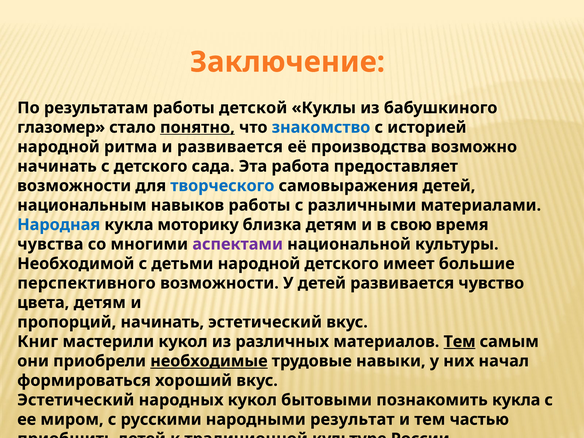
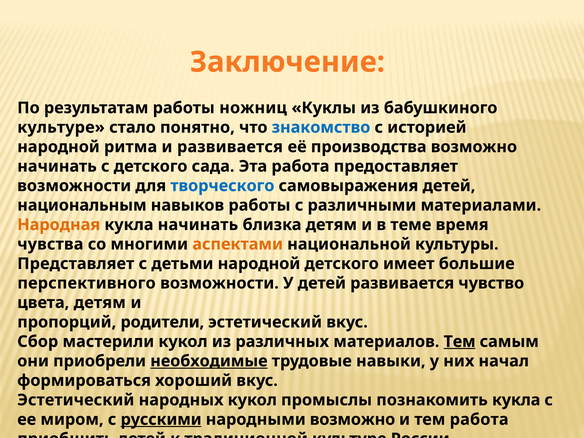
детской: детской -> ножниц
глазомер at (61, 127): глазомер -> культуре
понятно underline: present -> none
Народная colour: blue -> orange
кукла моторику: моторику -> начинать
свою: свою -> теме
аспектами colour: purple -> orange
Необходимой: Необходимой -> Представляет
пропорций начинать: начинать -> родители
Книг: Книг -> Сбор
бытовыми: бытовыми -> промыслы
русскими underline: none -> present
народными результат: результат -> возможно
тем частью: частью -> работа
